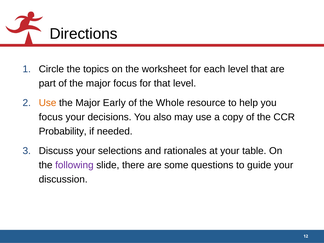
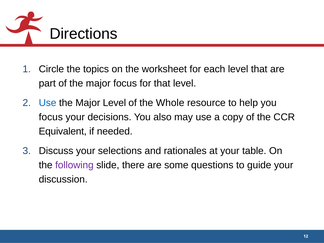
Use at (48, 103) colour: orange -> blue
Major Early: Early -> Level
Probability: Probability -> Equivalent
